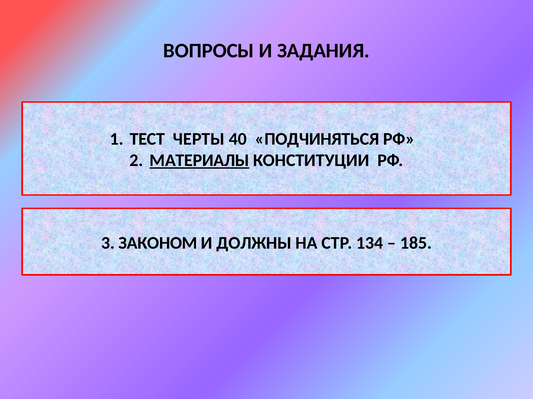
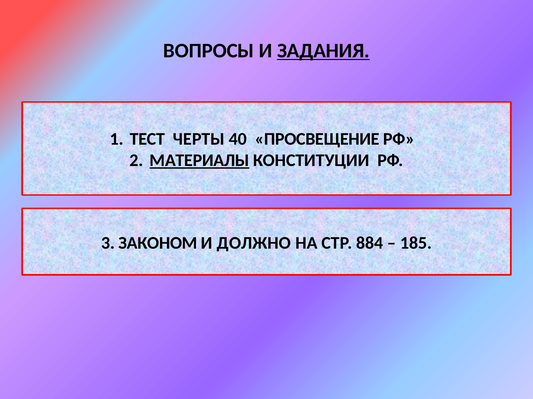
ЗАДАНИЯ underline: none -> present
ПОДЧИНЯТЬСЯ: ПОДЧИНЯТЬСЯ -> ПРОСВЕЩЕНИЕ
ДОЛЖНЫ: ДОЛЖНЫ -> ДОЛЖНО
134: 134 -> 884
